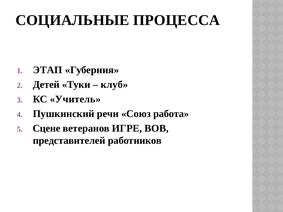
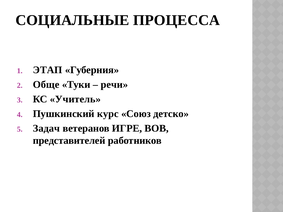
Детей: Детей -> Обще
клуб: клуб -> речи
речи: речи -> курс
работа: работа -> детско
Сцене: Сцене -> Задач
